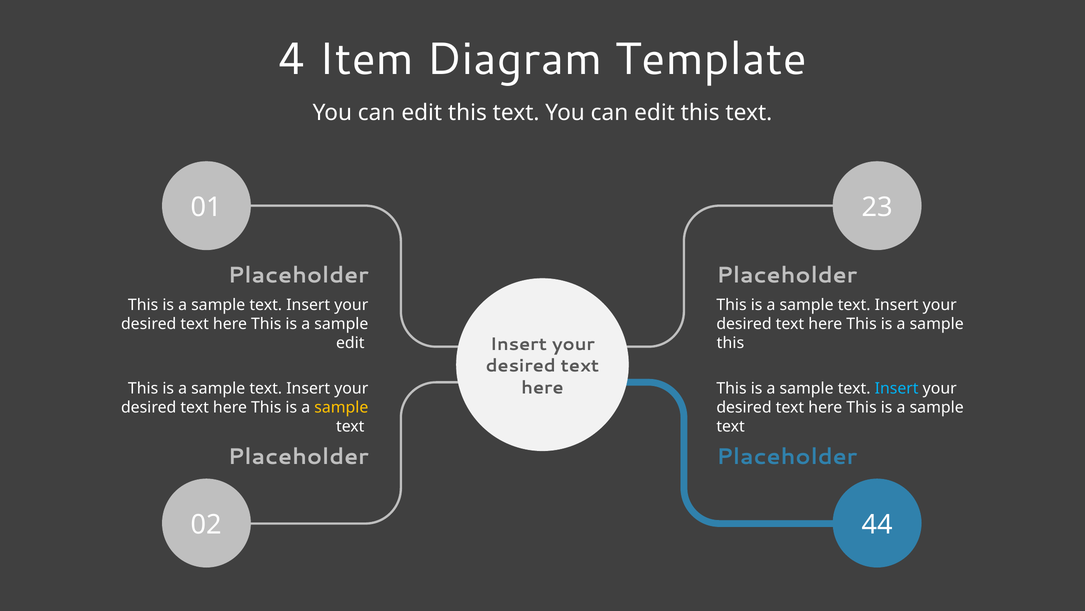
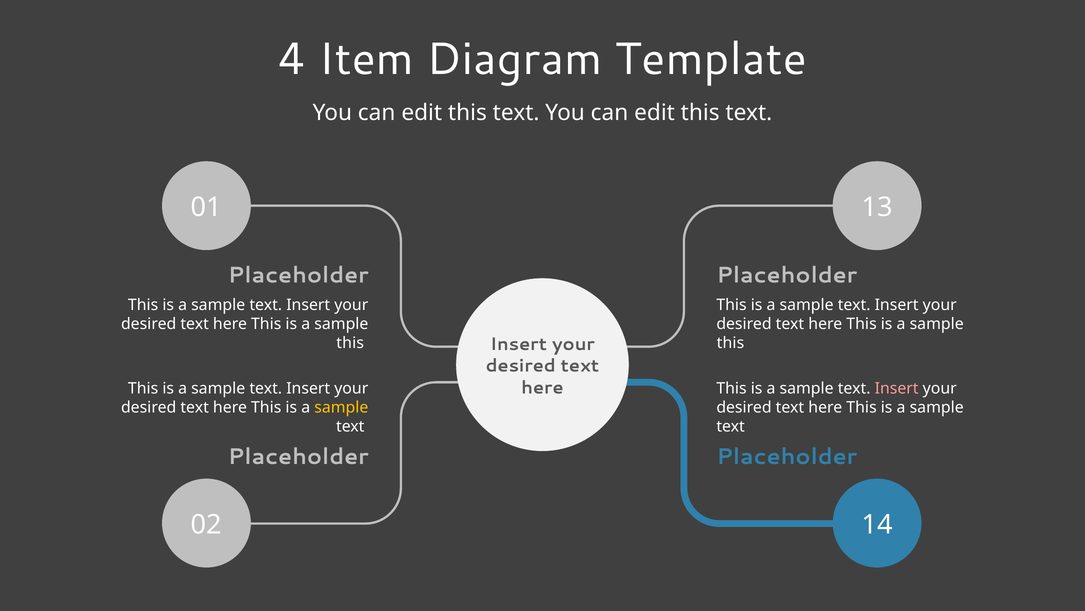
23: 23 -> 13
edit at (350, 343): edit -> this
Insert at (897, 388) colour: light blue -> pink
44: 44 -> 14
